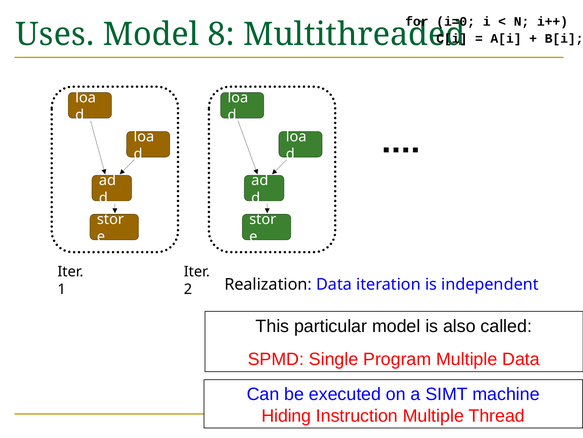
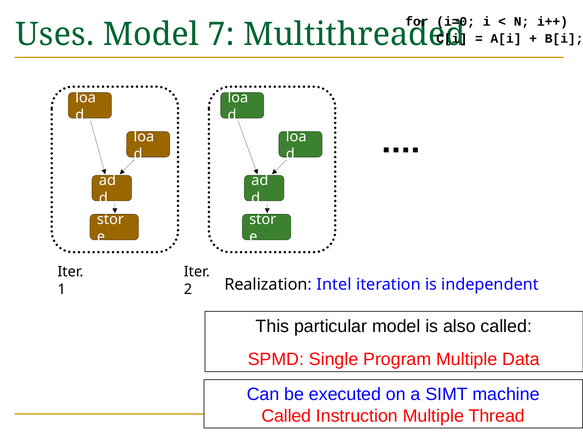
8: 8 -> 7
Realization Data: Data -> Intel
Hiding at (286, 415): Hiding -> Called
